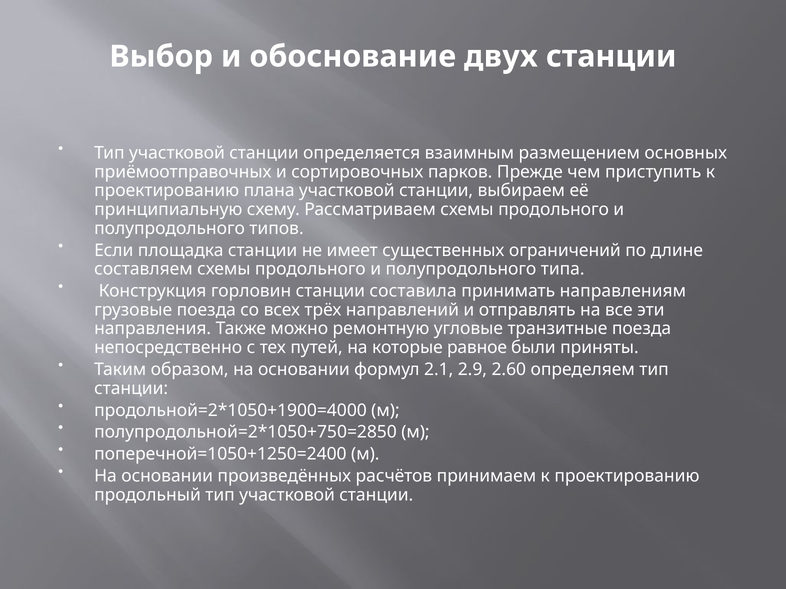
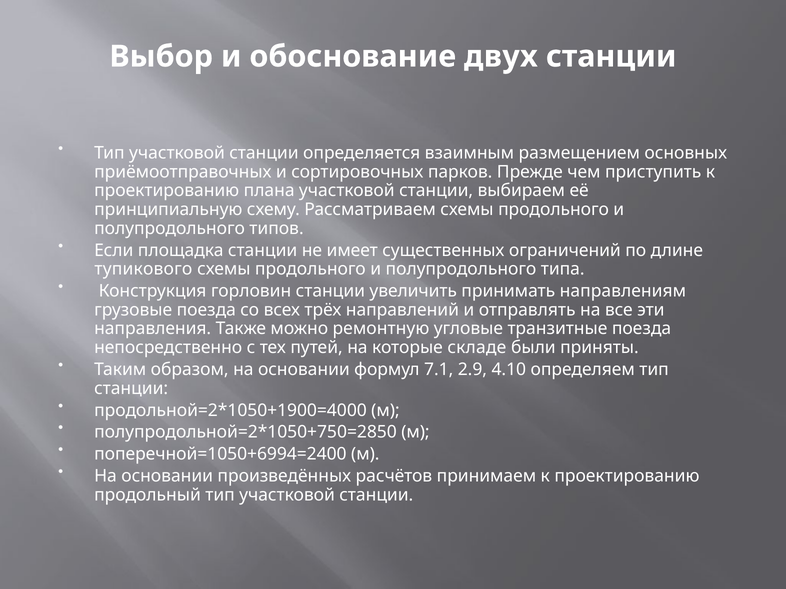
составляем: составляем -> тупикового
составила: составила -> увеличить
равное: равное -> складе
2.1: 2.1 -> 7.1
2.60: 2.60 -> 4.10
поперечной=1050+1250=2400: поперечной=1050+1250=2400 -> поперечной=1050+6994=2400
